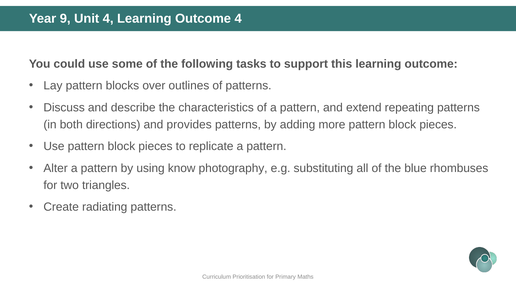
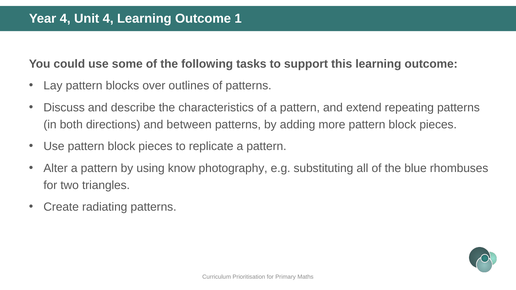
Year 9: 9 -> 4
Outcome 4: 4 -> 1
provides: provides -> between
